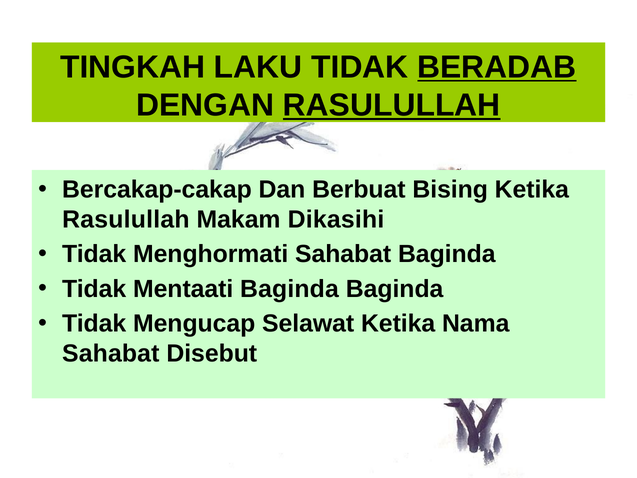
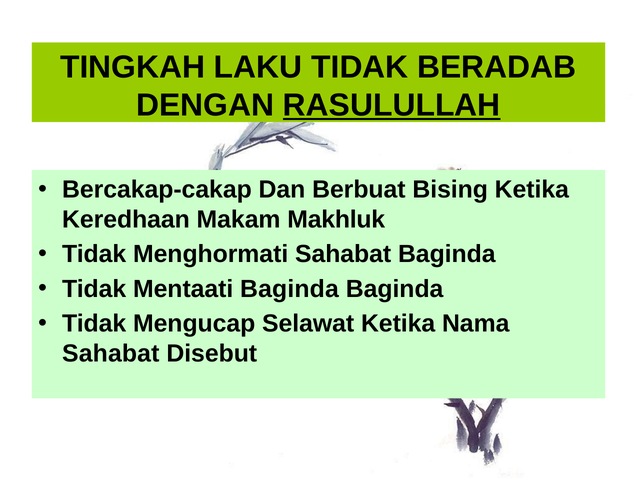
BERADAB underline: present -> none
Rasulullah at (126, 219): Rasulullah -> Keredhaan
Dikasihi: Dikasihi -> Makhluk
